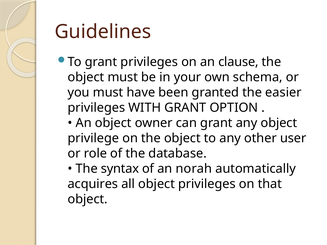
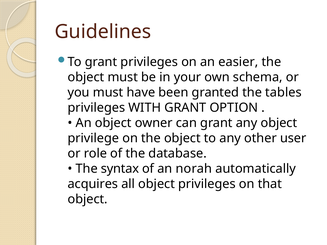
clause: clause -> easier
easier: easier -> tables
